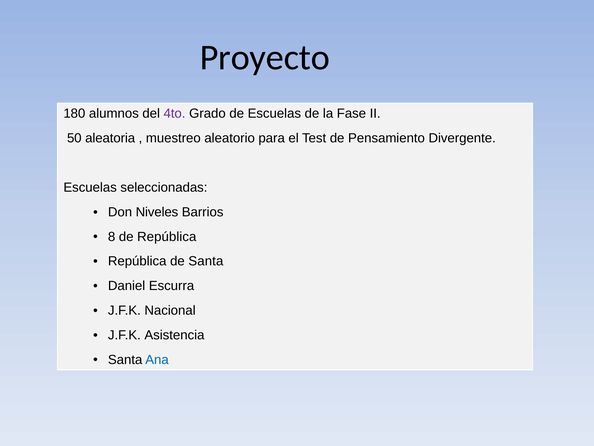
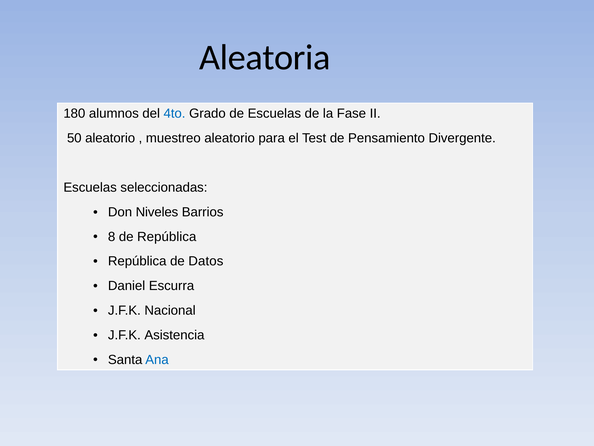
Proyecto: Proyecto -> Aleatoria
4to colour: purple -> blue
50 aleatoria: aleatoria -> aleatorio
de Santa: Santa -> Datos
